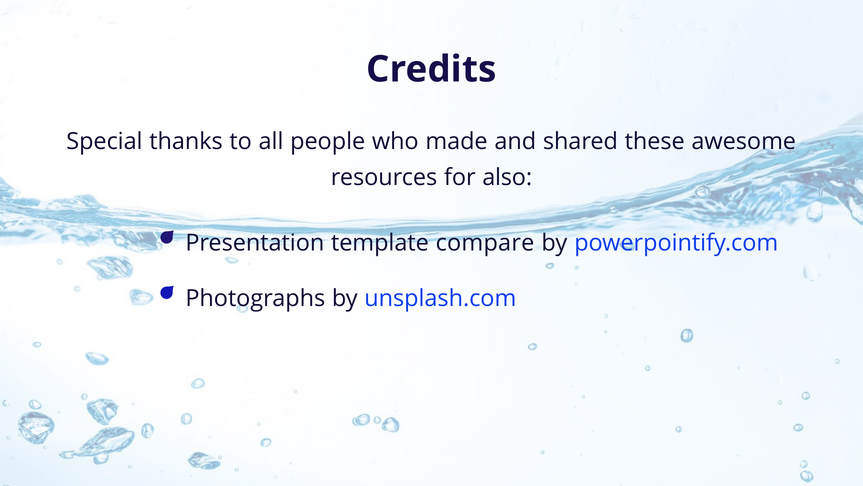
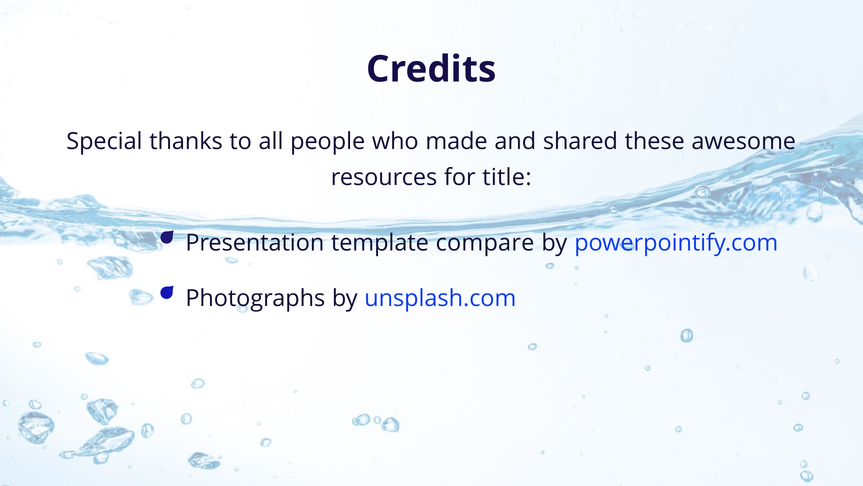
also: also -> title
